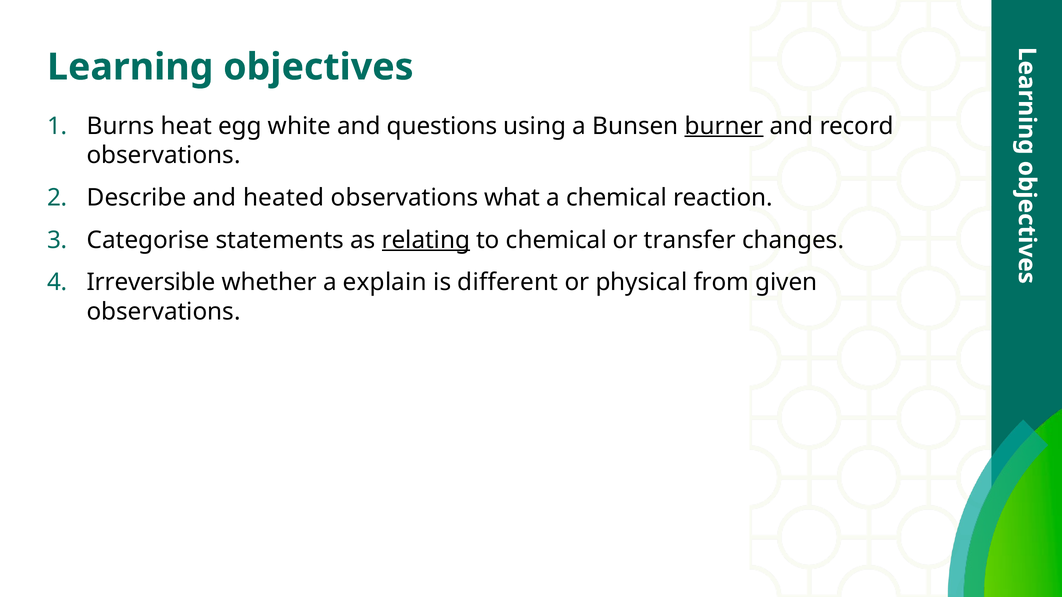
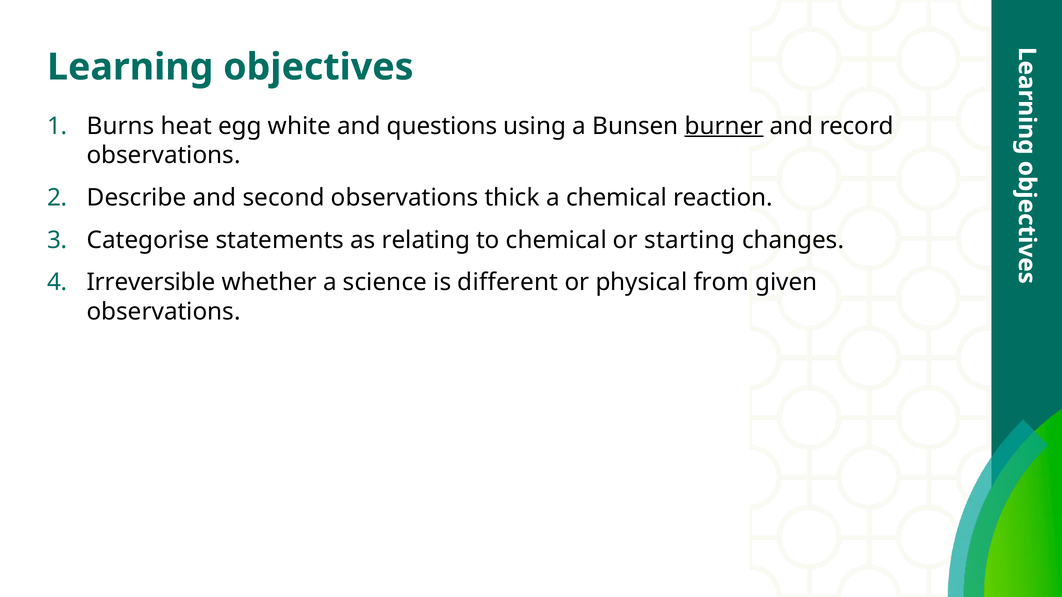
heated: heated -> second
what: what -> thick
relating underline: present -> none
transfer: transfer -> starting
explain: explain -> science
